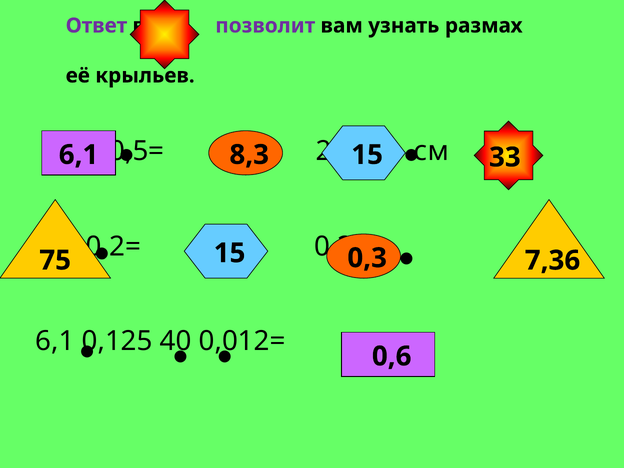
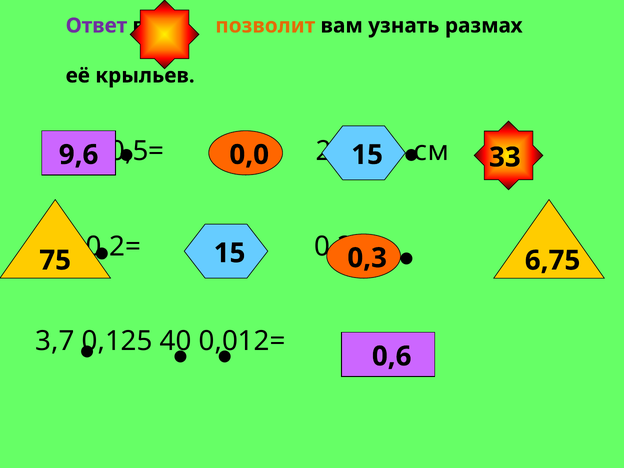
позволит colour: purple -> orange
6,1 at (79, 155): 6,1 -> 9,6
8,3: 8,3 -> 0,0
7,36: 7,36 -> 6,75
6,1 at (55, 341): 6,1 -> 3,7
